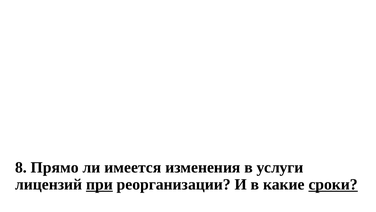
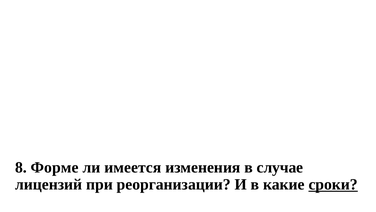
Прямо: Прямо -> Форме
услуги: услуги -> случае
при underline: present -> none
